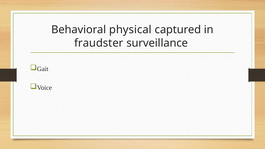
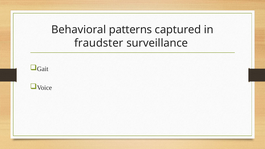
physical: physical -> patterns
